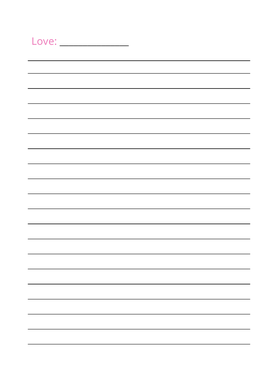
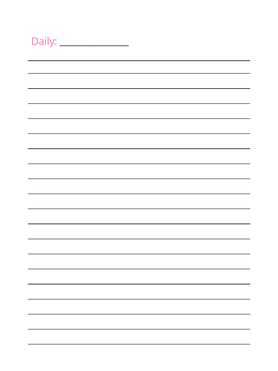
Love: Love -> Daily
